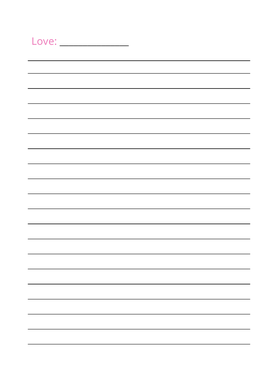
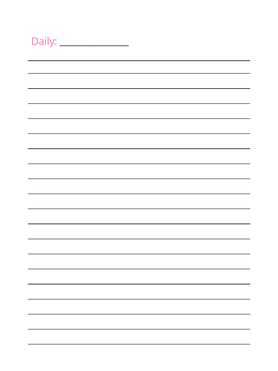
Love: Love -> Daily
